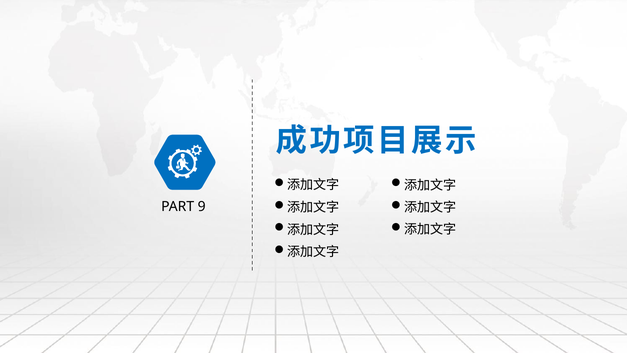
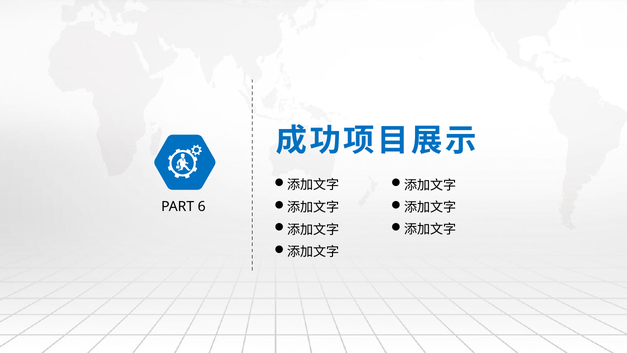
9: 9 -> 6
